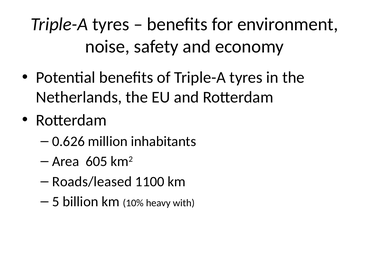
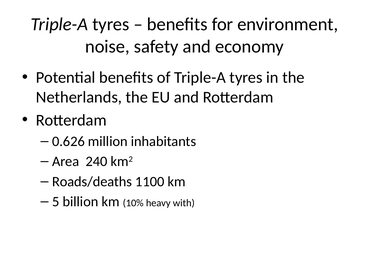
605: 605 -> 240
Roads/leased: Roads/leased -> Roads/deaths
